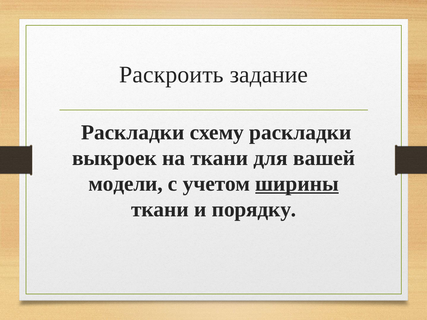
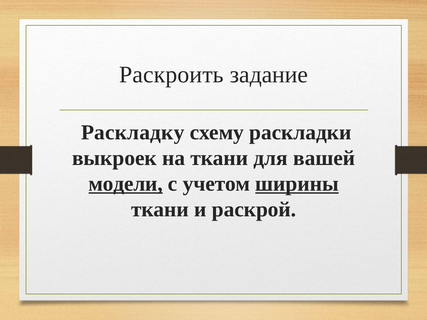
Раскладки at (133, 133): Раскладки -> Раскладку
модели underline: none -> present
порядку: порядку -> раскрой
